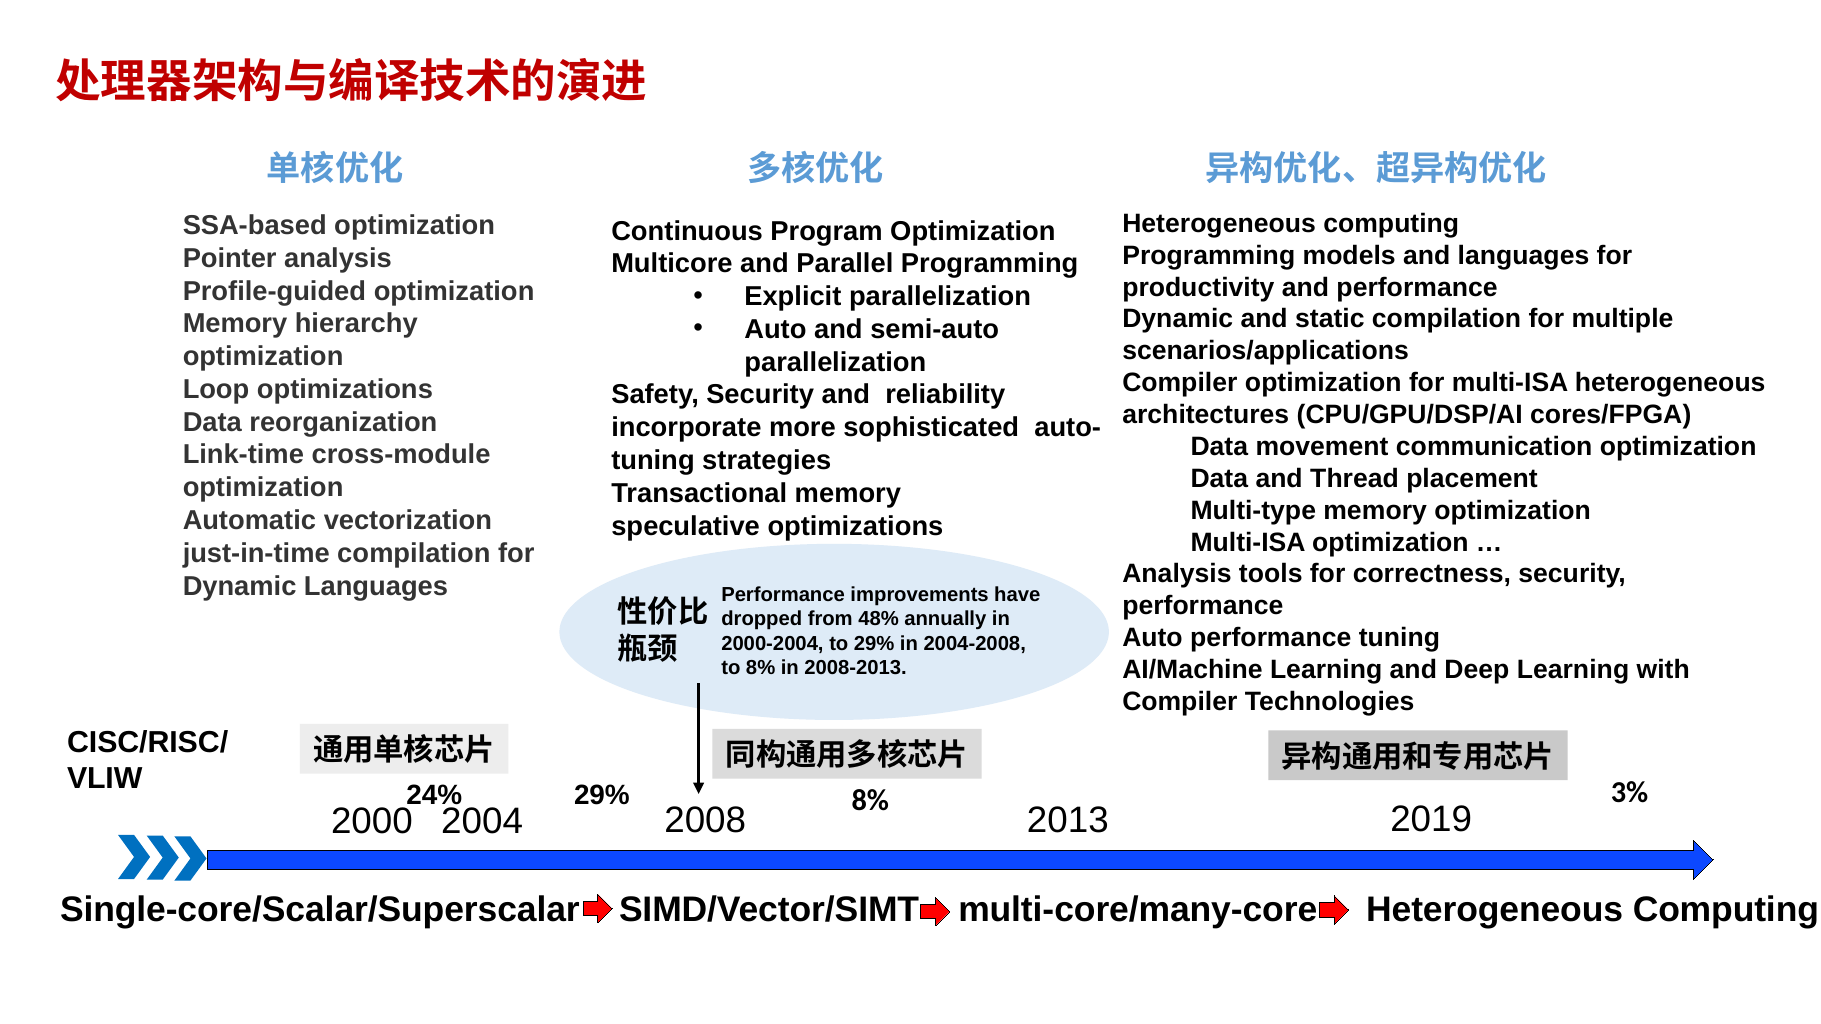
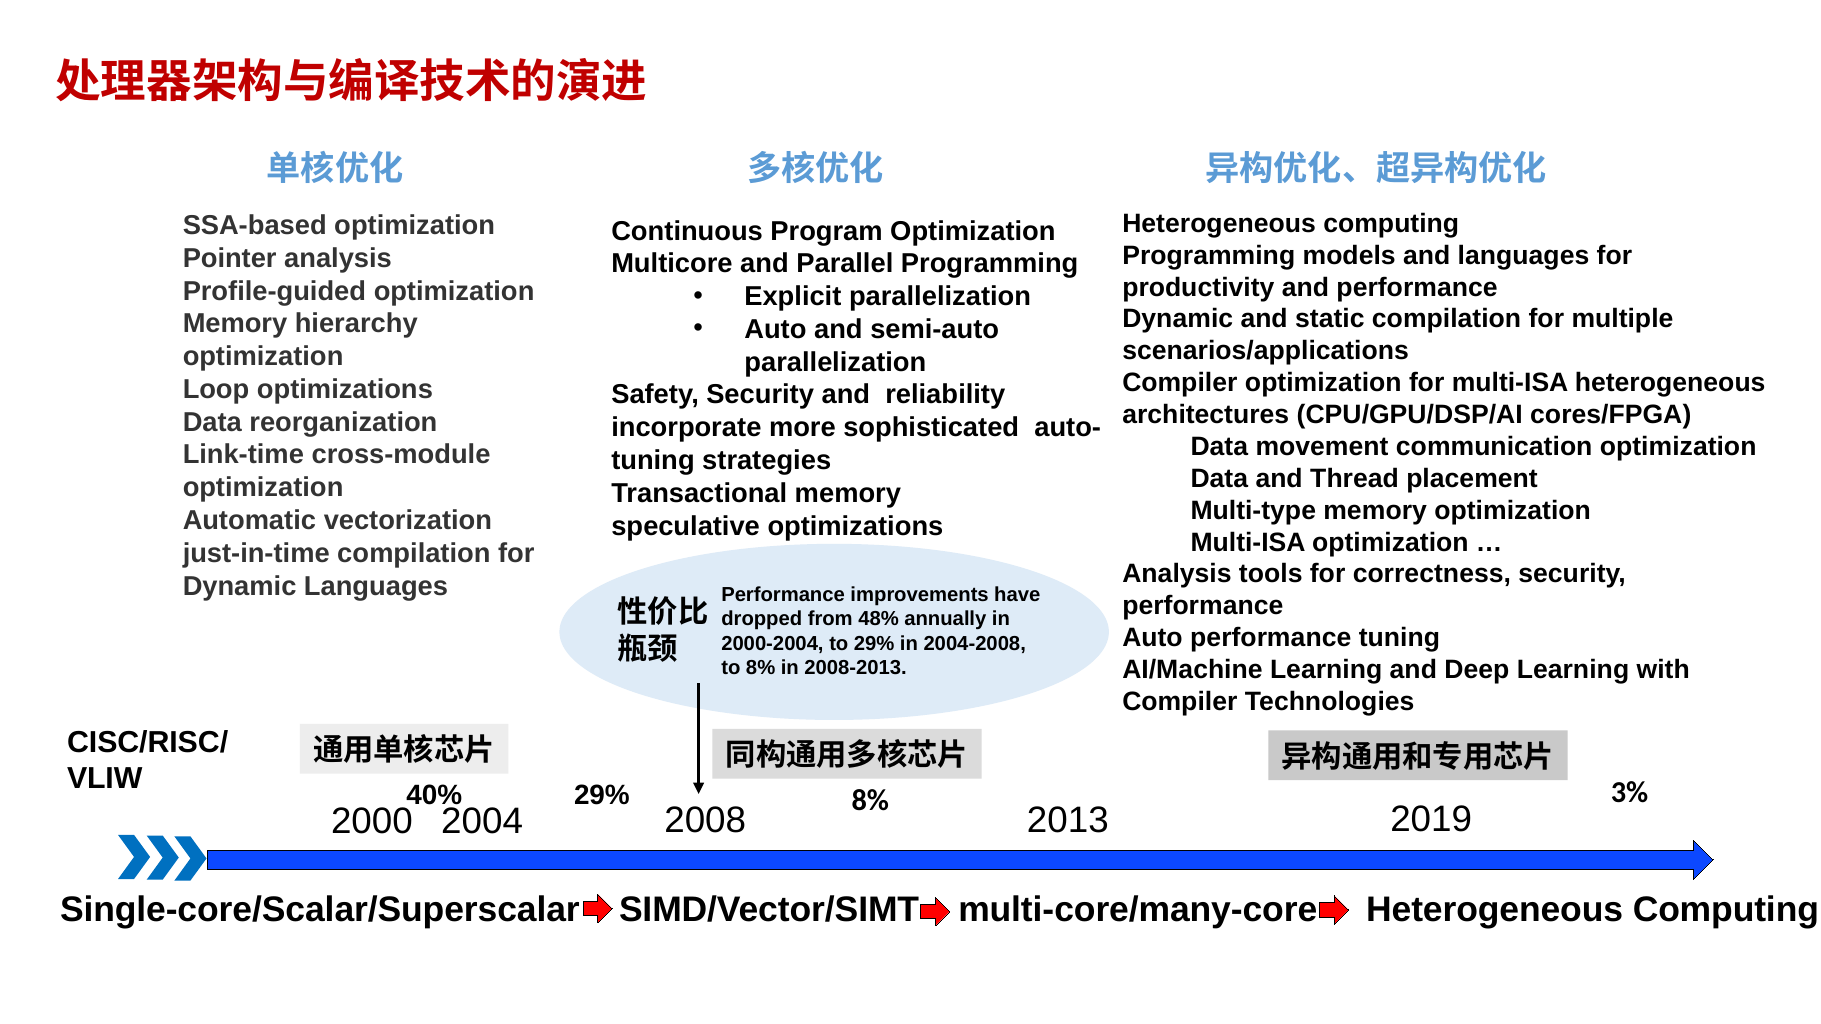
24%: 24% -> 40%
